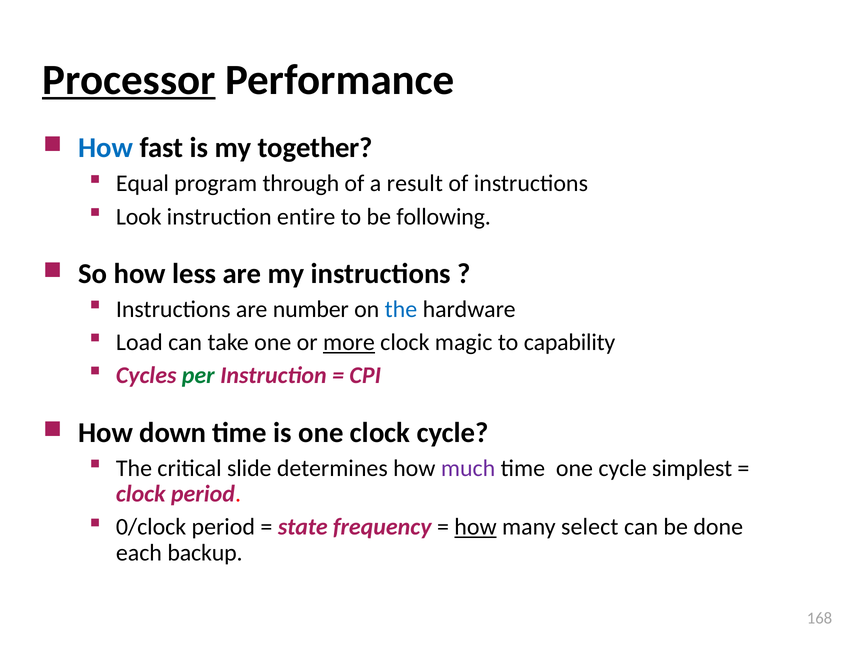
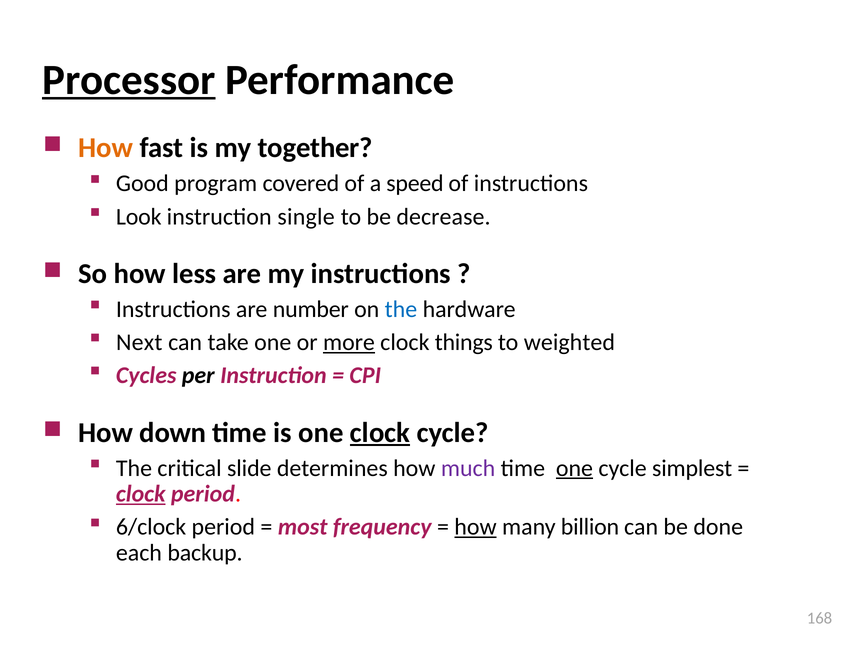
How at (106, 148) colour: blue -> orange
Equal: Equal -> Good
through: through -> covered
result: result -> speed
entire: entire -> single
following: following -> decrease
Load: Load -> Next
magic: magic -> things
capability: capability -> weighted
per colour: green -> black
clock at (380, 432) underline: none -> present
one at (574, 468) underline: none -> present
clock at (141, 494) underline: none -> present
0/clock: 0/clock -> 6/clock
state: state -> most
select: select -> billion
